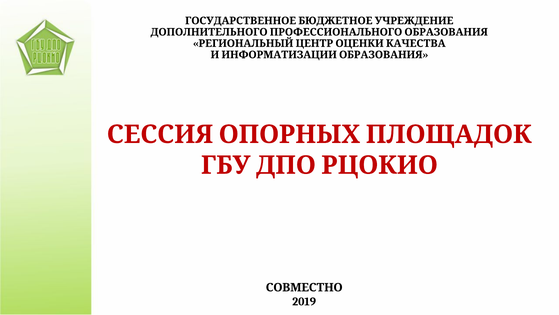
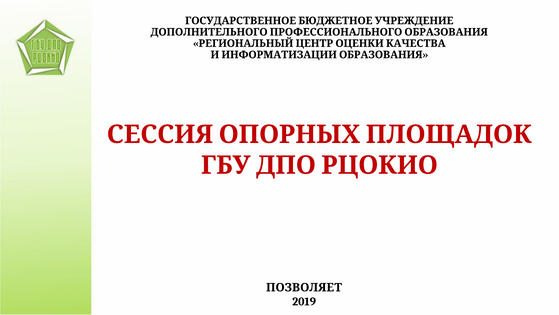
СОВМЕСТНО: СОВМЕСТНО -> ПОЗВОЛЯЕТ
